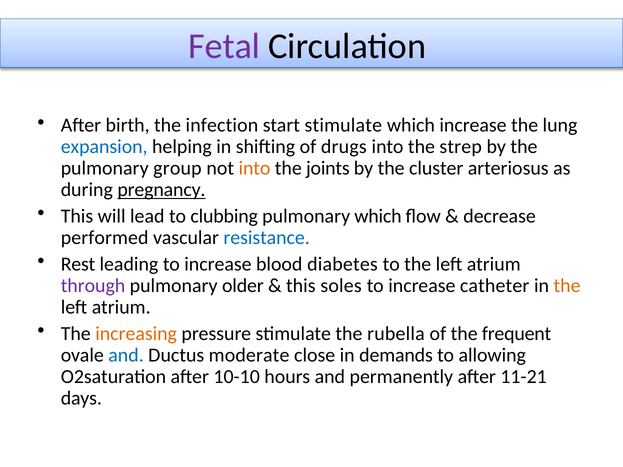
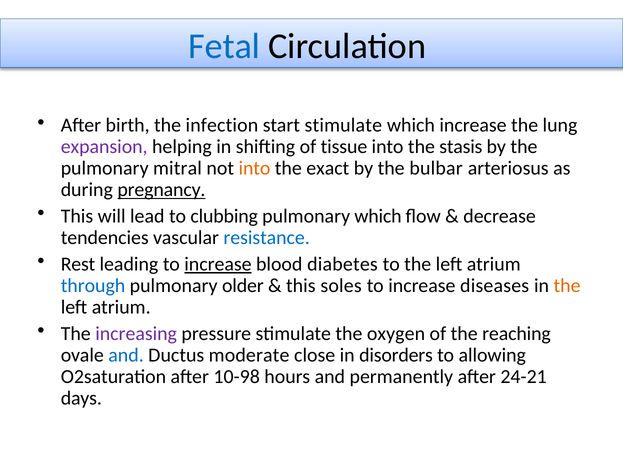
Fetal colour: purple -> blue
expansion colour: blue -> purple
drugs: drugs -> tissue
strep: strep -> stasis
group: group -> mitral
joints: joints -> exact
cluster: cluster -> bulbar
performed: performed -> tendencies
increase at (218, 264) underline: none -> present
through colour: purple -> blue
catheter: catheter -> diseases
increasing colour: orange -> purple
rubella: rubella -> oxygen
frequent: frequent -> reaching
demands: demands -> disorders
10-10: 10-10 -> 10-98
11-21: 11-21 -> 24-21
